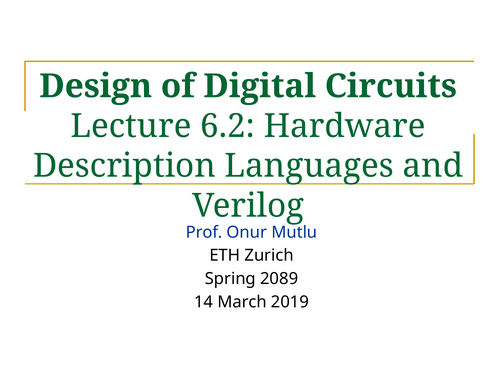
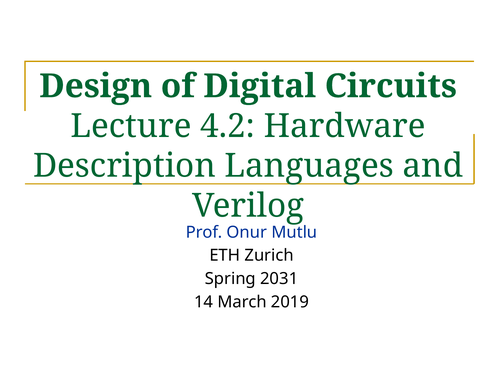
6.2: 6.2 -> 4.2
2089: 2089 -> 2031
